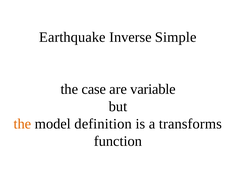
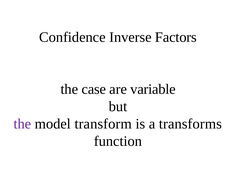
Earthquake: Earthquake -> Confidence
Simple: Simple -> Factors
the at (22, 124) colour: orange -> purple
definition: definition -> transform
